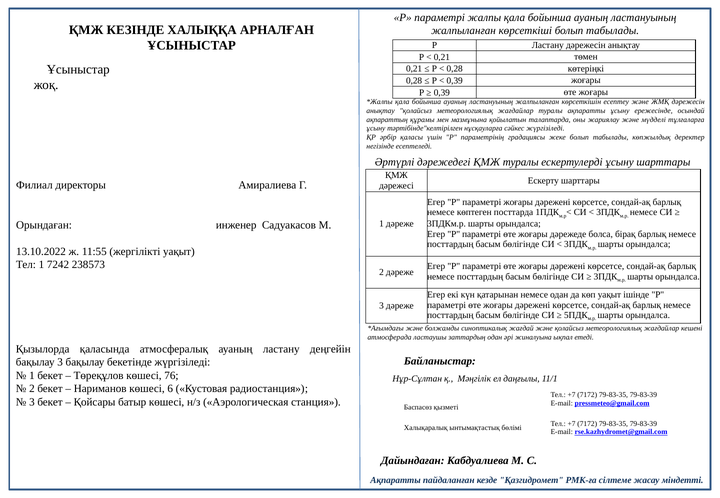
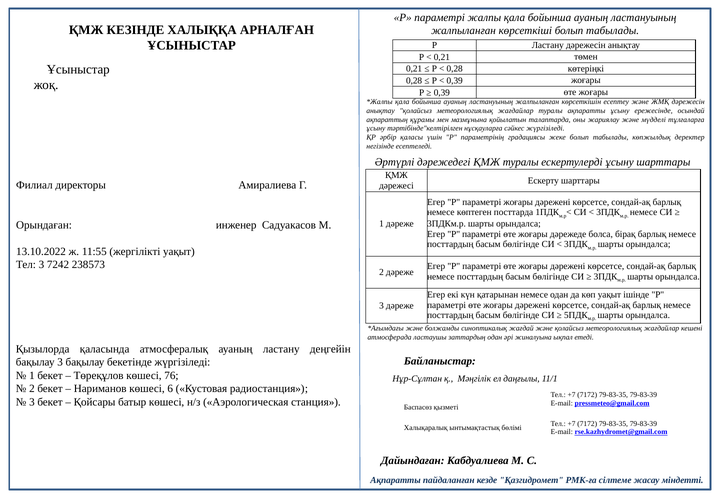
Тел 1: 1 -> 3
